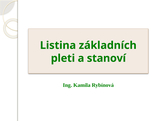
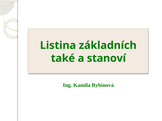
pleti: pleti -> také
